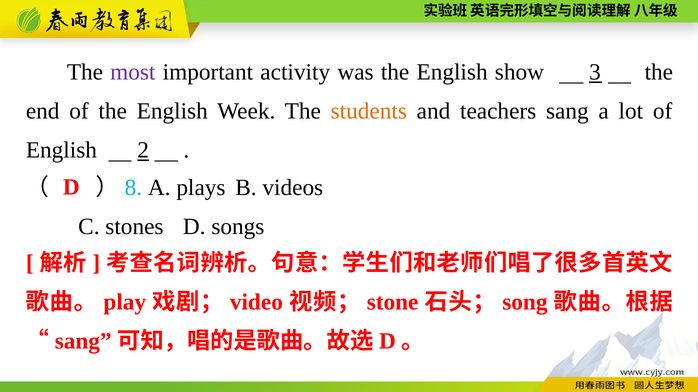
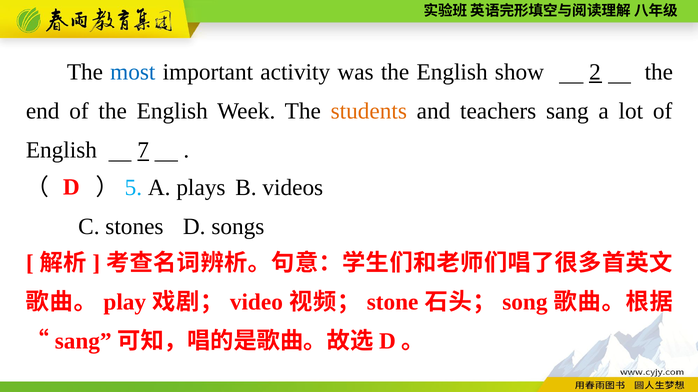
most colour: purple -> blue
3: 3 -> 2
2: 2 -> 7
8: 8 -> 5
